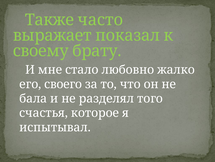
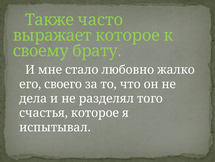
выражает показал: показал -> которое
бала: бала -> дела
